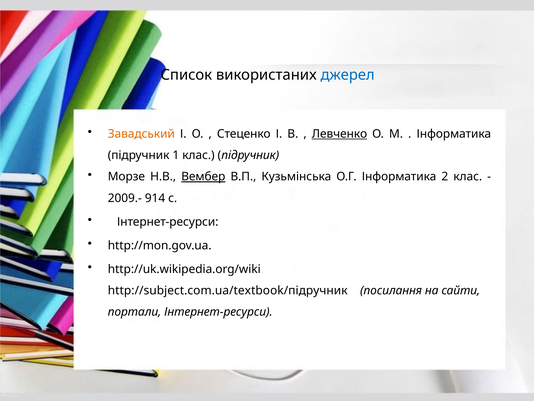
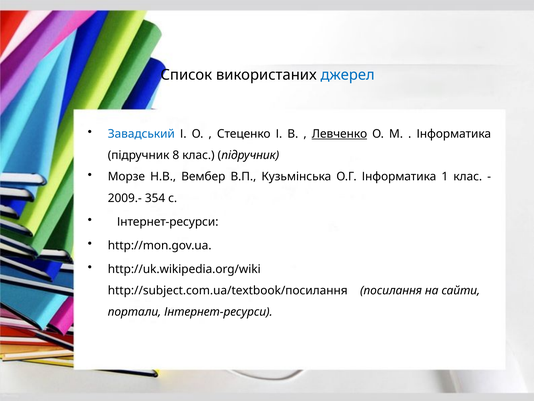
Завадський colour: orange -> blue
1: 1 -> 8
Вембер underline: present -> none
2: 2 -> 1
914: 914 -> 354
http://subject.com.ua/textbook/підручник: http://subject.com.ua/textbook/підручник -> http://subject.com.ua/textbook/посилання
